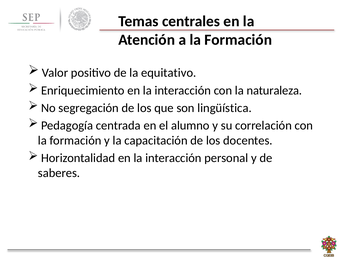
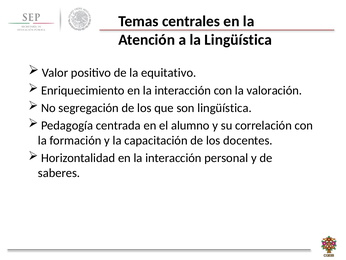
a la Formación: Formación -> Lingüística
naturaleza: naturaleza -> valoración
